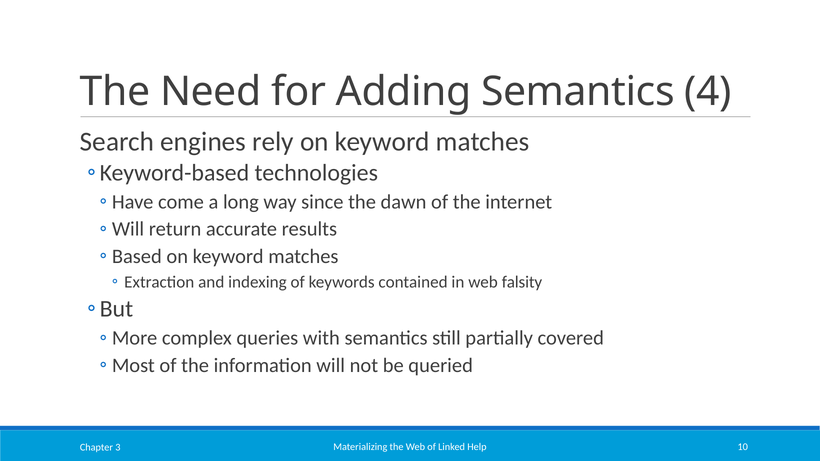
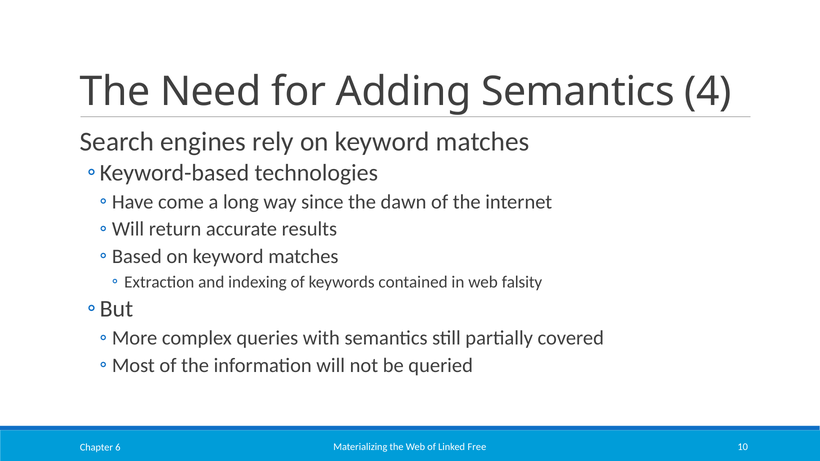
Help: Help -> Free
3: 3 -> 6
